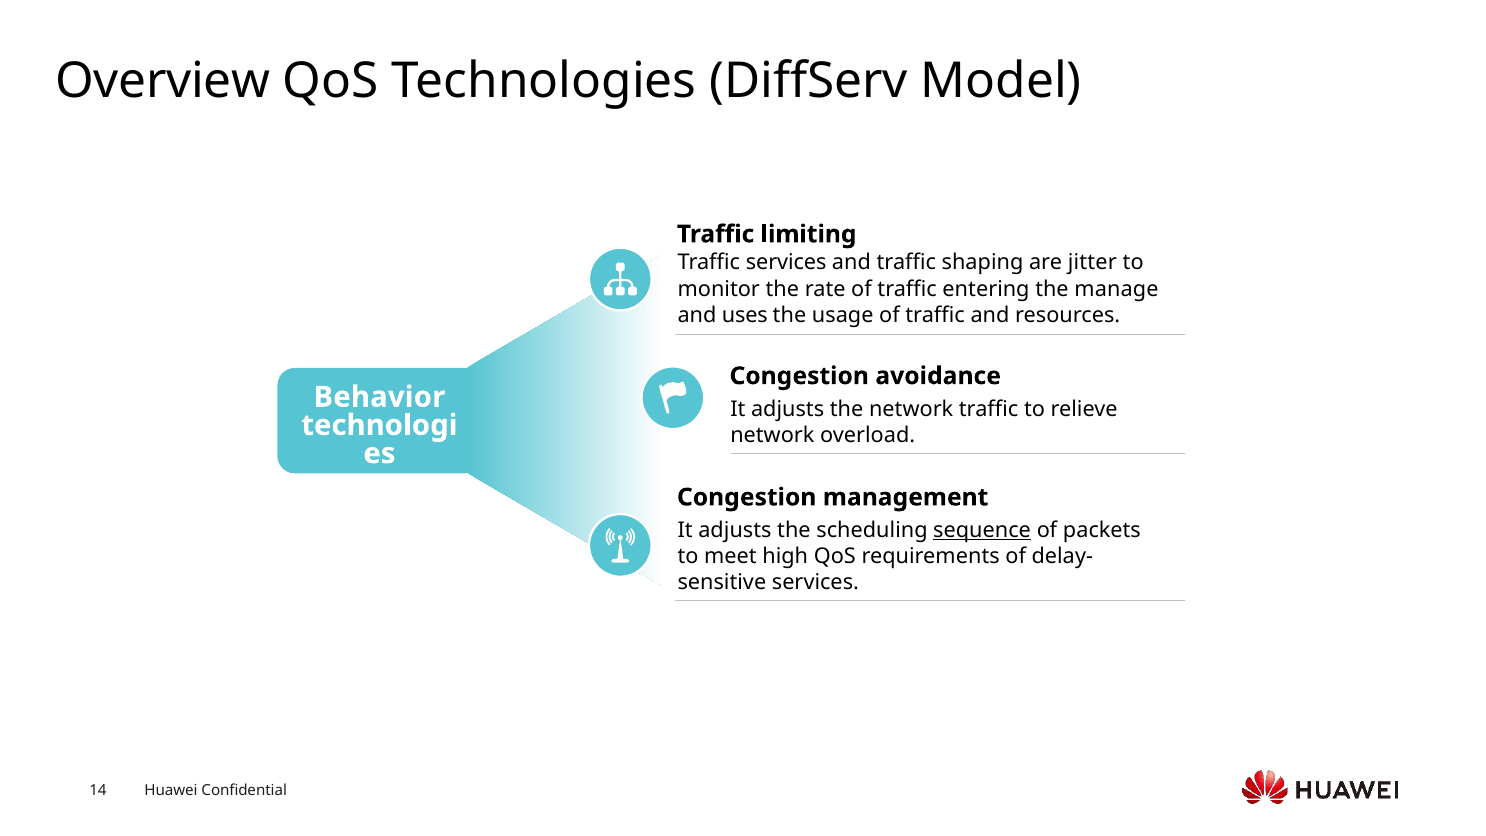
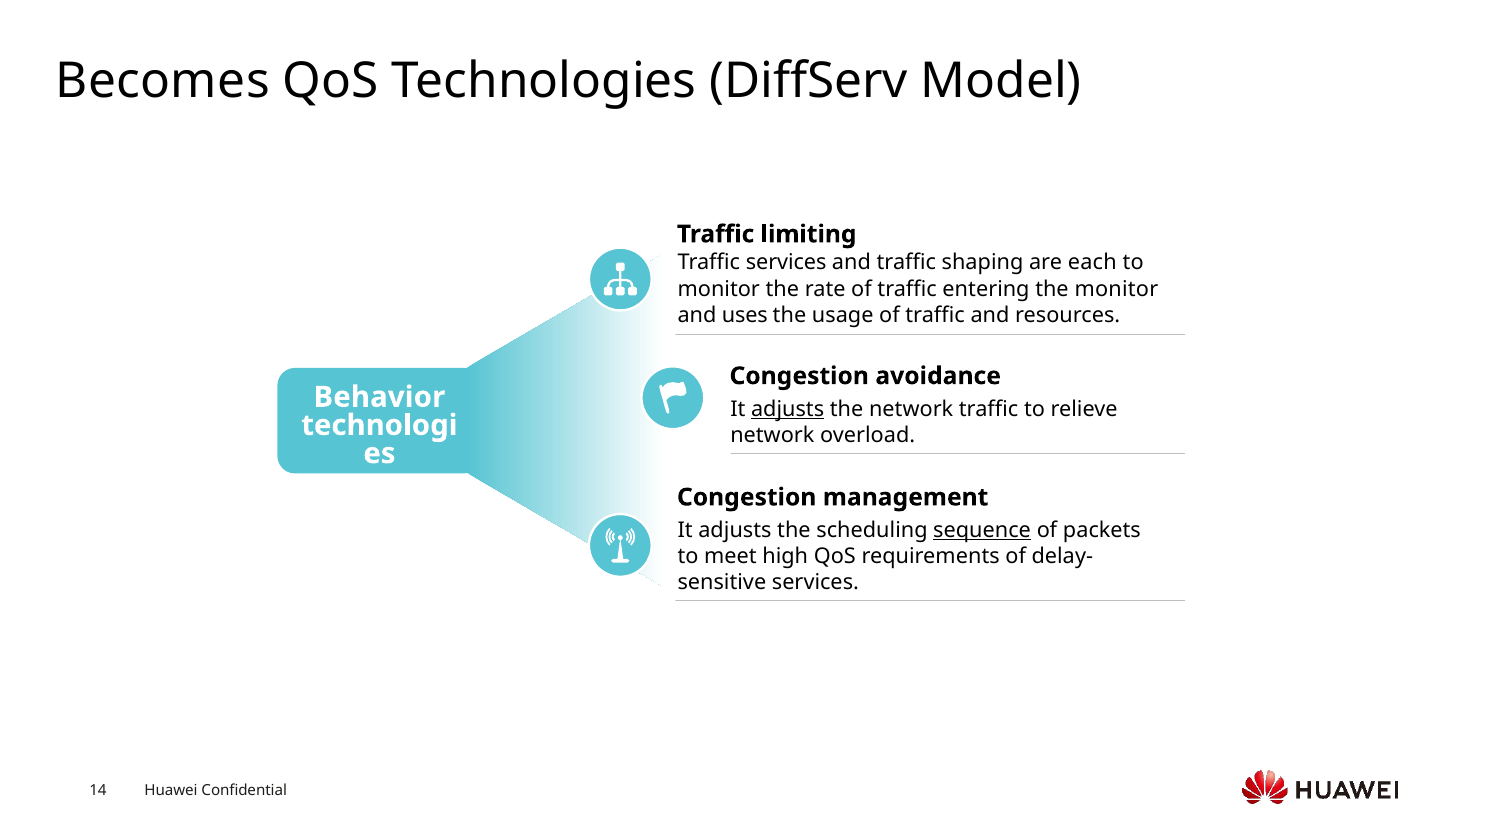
Overview: Overview -> Becomes
jitter: jitter -> each
the manage: manage -> monitor
adjusts at (788, 409) underline: none -> present
